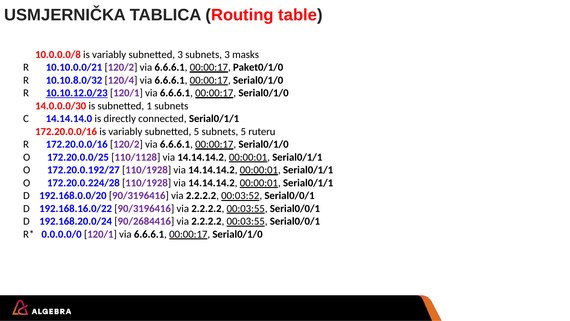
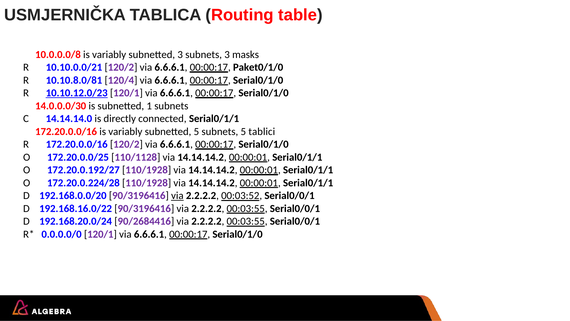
10.10.8.0/32: 10.10.8.0/32 -> 10.10.8.0/81
ruteru: ruteru -> tablici
via at (177, 195) underline: none -> present
